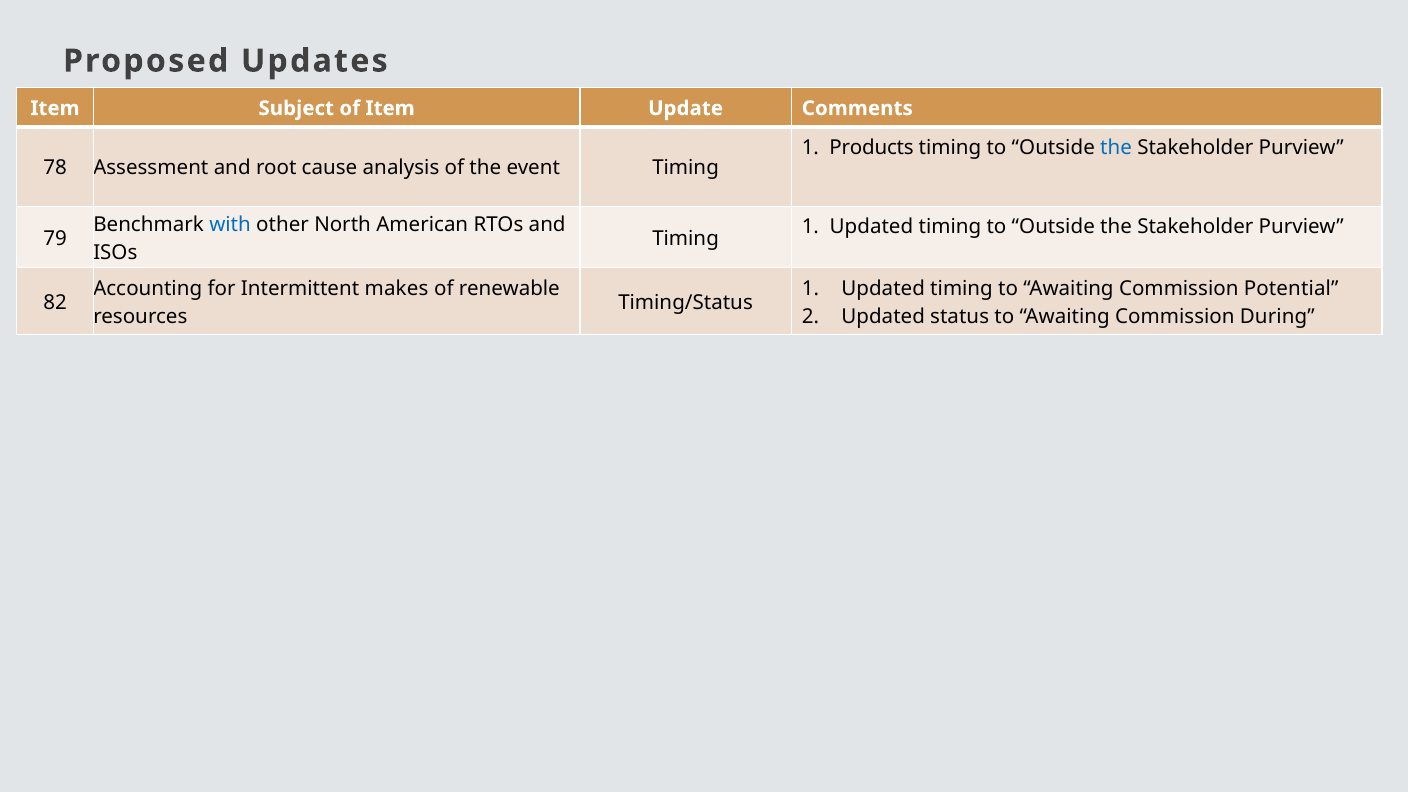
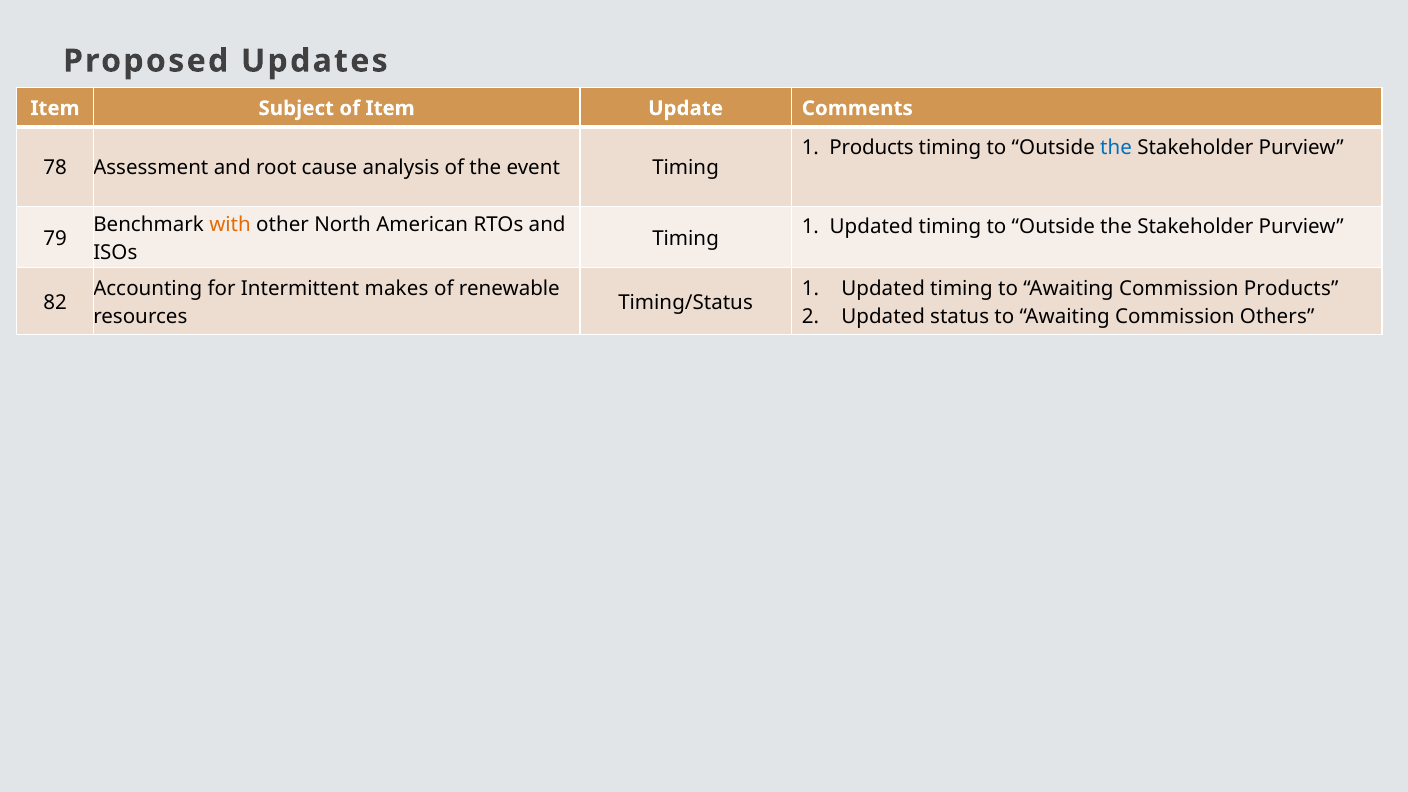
with colour: blue -> orange
Commission Potential: Potential -> Products
During: During -> Others
